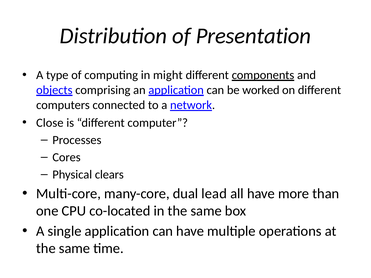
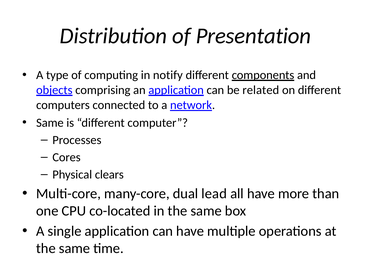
might: might -> notify
worked: worked -> related
Close at (50, 123): Close -> Same
